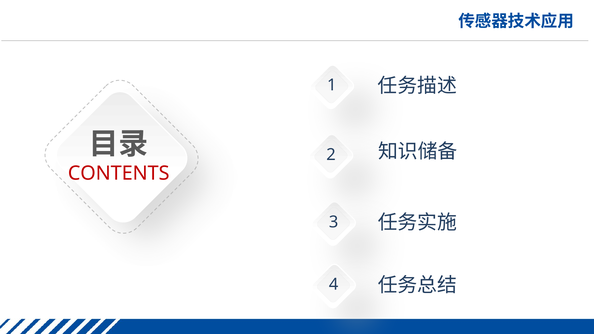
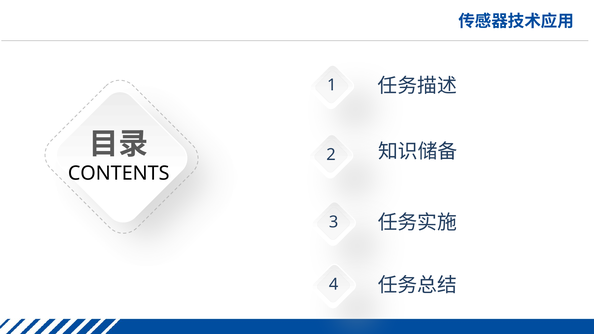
CONTENTS colour: red -> black
